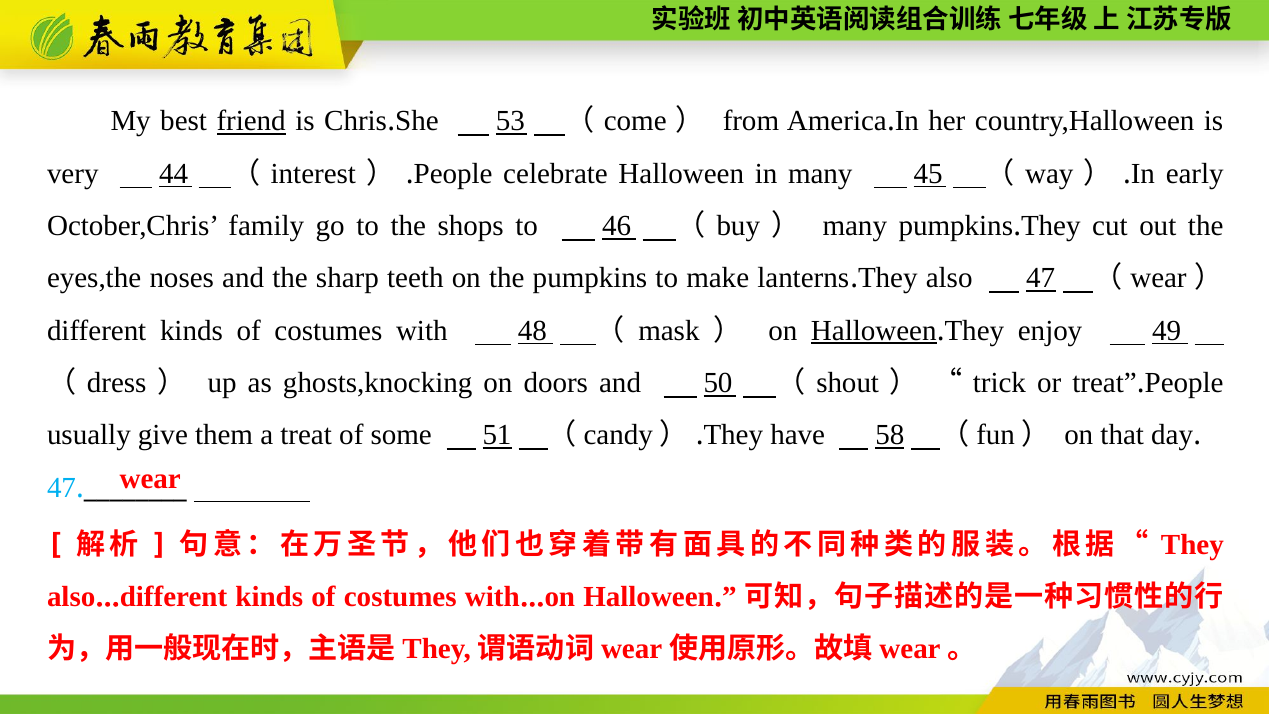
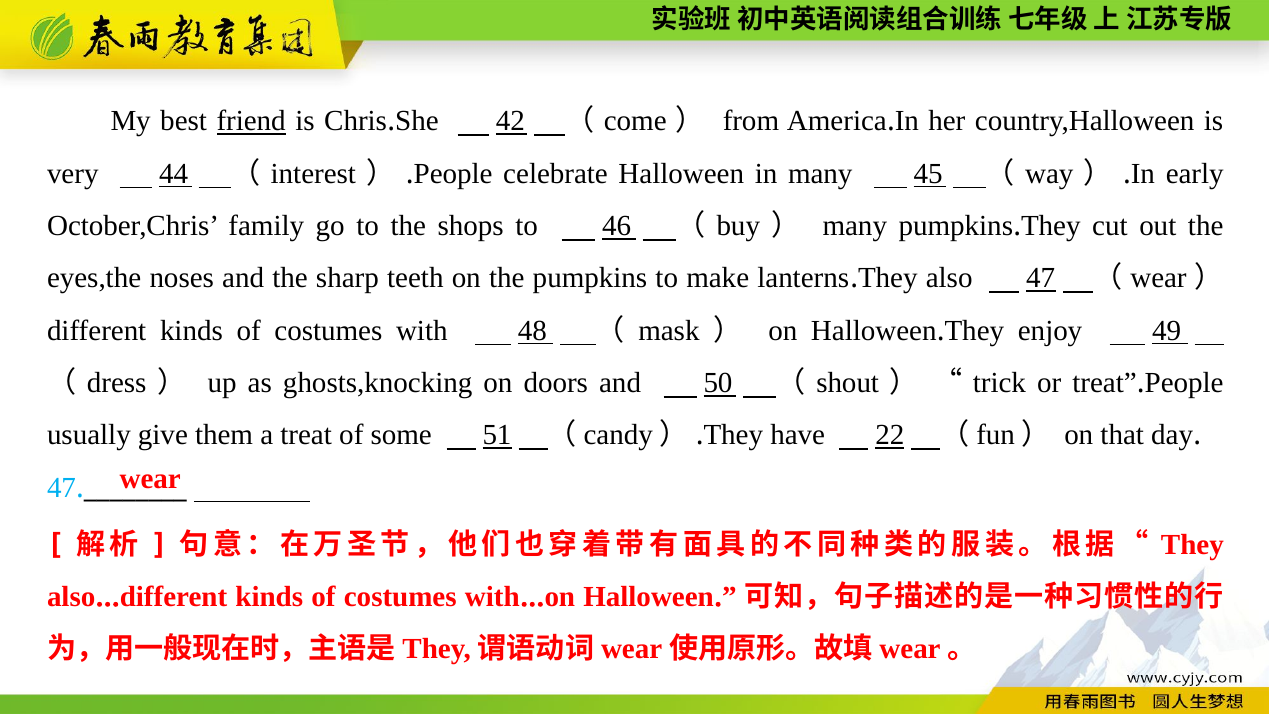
53: 53 -> 42
Halloween at (874, 331) underline: present -> none
58: 58 -> 22
